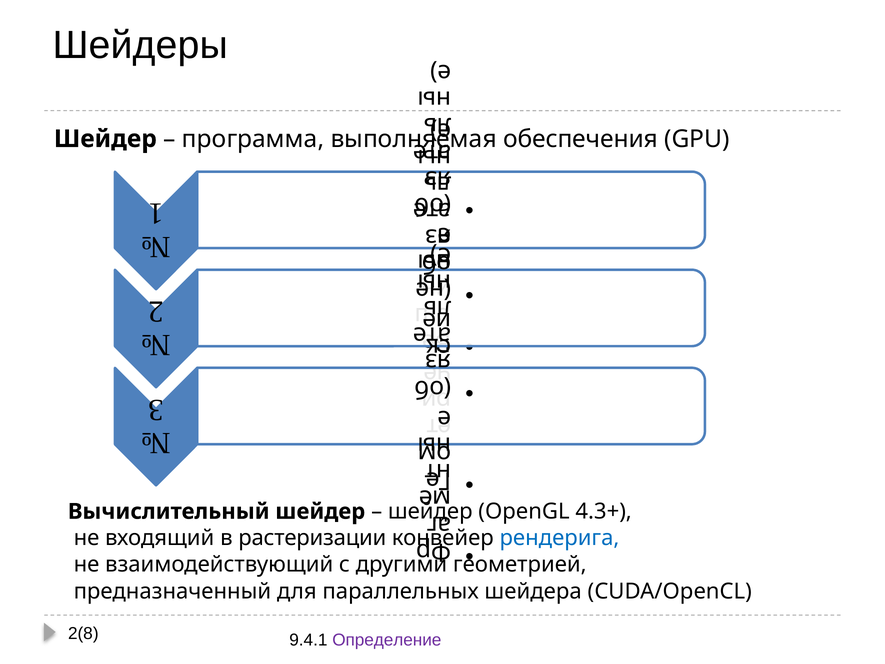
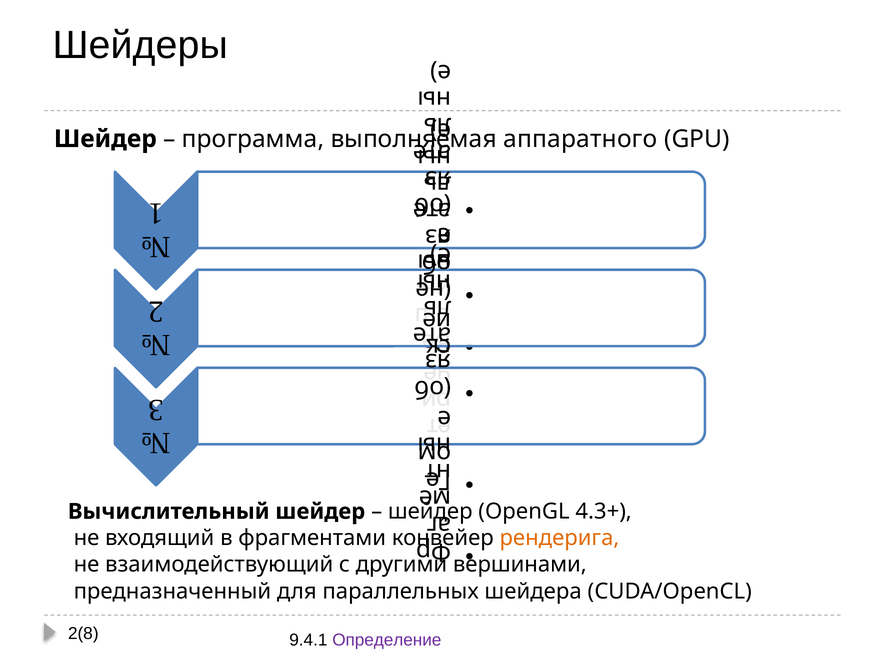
обеспечения: обеспечения -> аппаратного
растеризации: растеризации -> фрагментами
рендерига colour: blue -> orange
геометрией: геометрией -> вершинами
